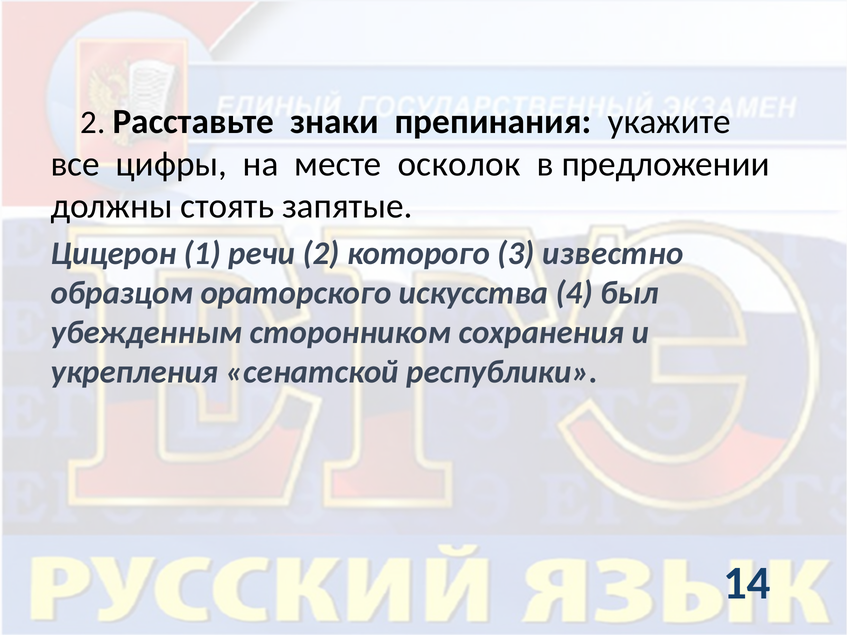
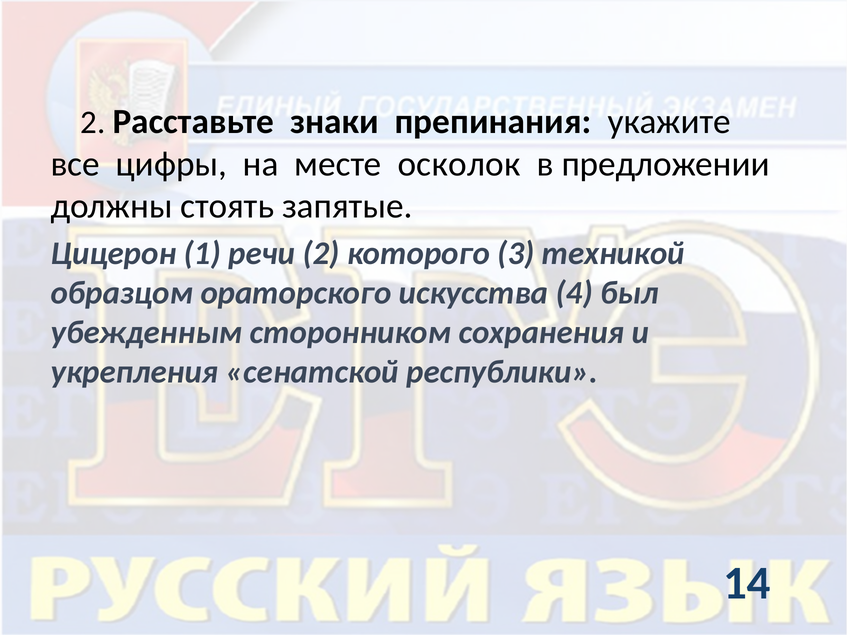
известно: известно -> техникой
